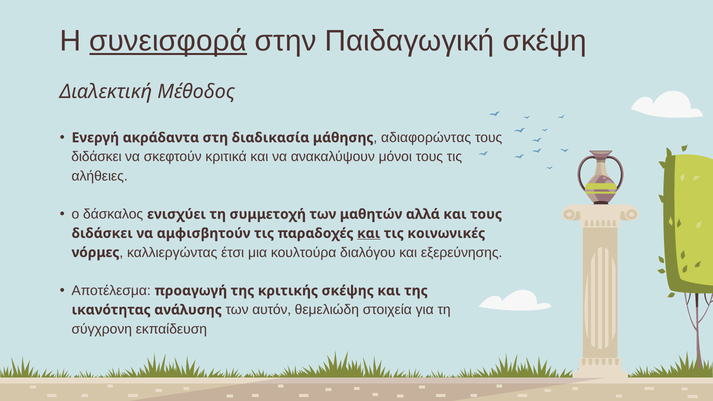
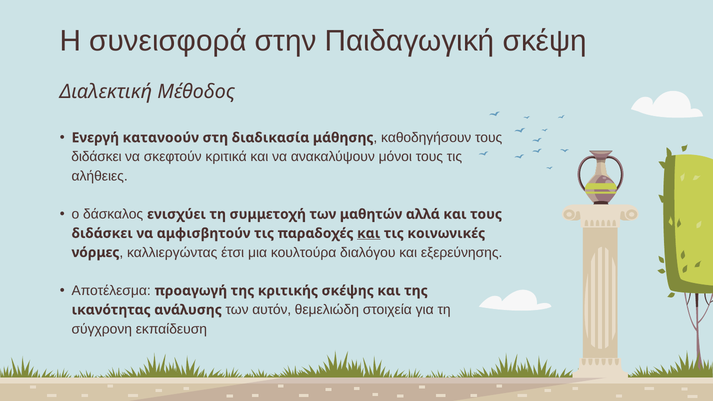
συνεισφορά underline: present -> none
ακράδαντα: ακράδαντα -> κατανοούν
αδιαφορώντας: αδιαφορώντας -> καθοδηγήσουν
